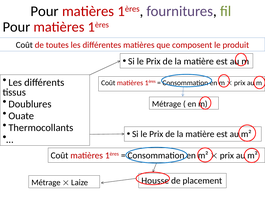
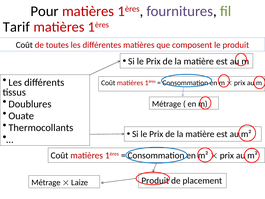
Pour at (16, 27): Pour -> Tarif
Housse at (155, 181): Housse -> Produit
